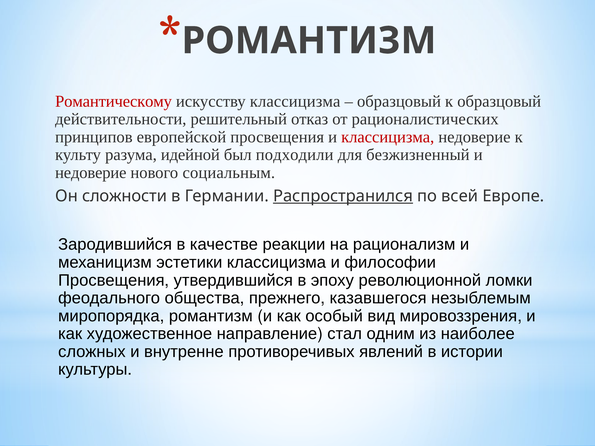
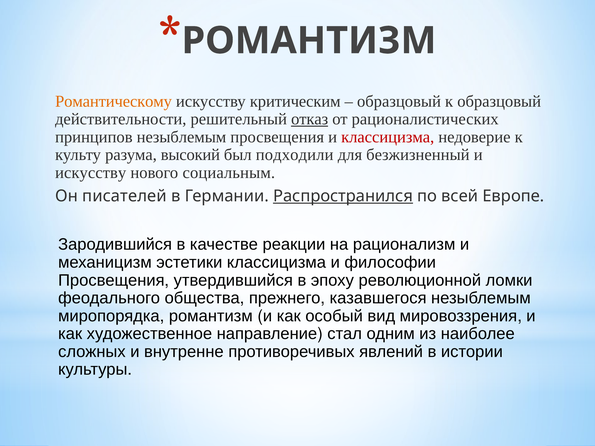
Романтическому colour: red -> orange
искусству классицизма: классицизма -> критическим
отказ underline: none -> present
принципов европейской: европейской -> незыблемым
идейной: идейной -> высокий
недоверие at (91, 173): недоверие -> искусству
сложности: сложности -> писателей
